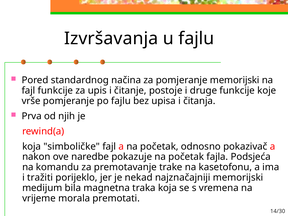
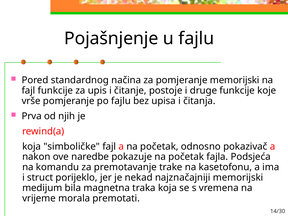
Izvršavanja: Izvršavanja -> Pojašnjenje
tražiti: tražiti -> struct
